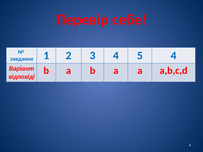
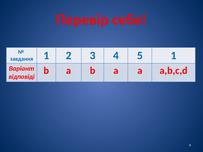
5 4: 4 -> 1
